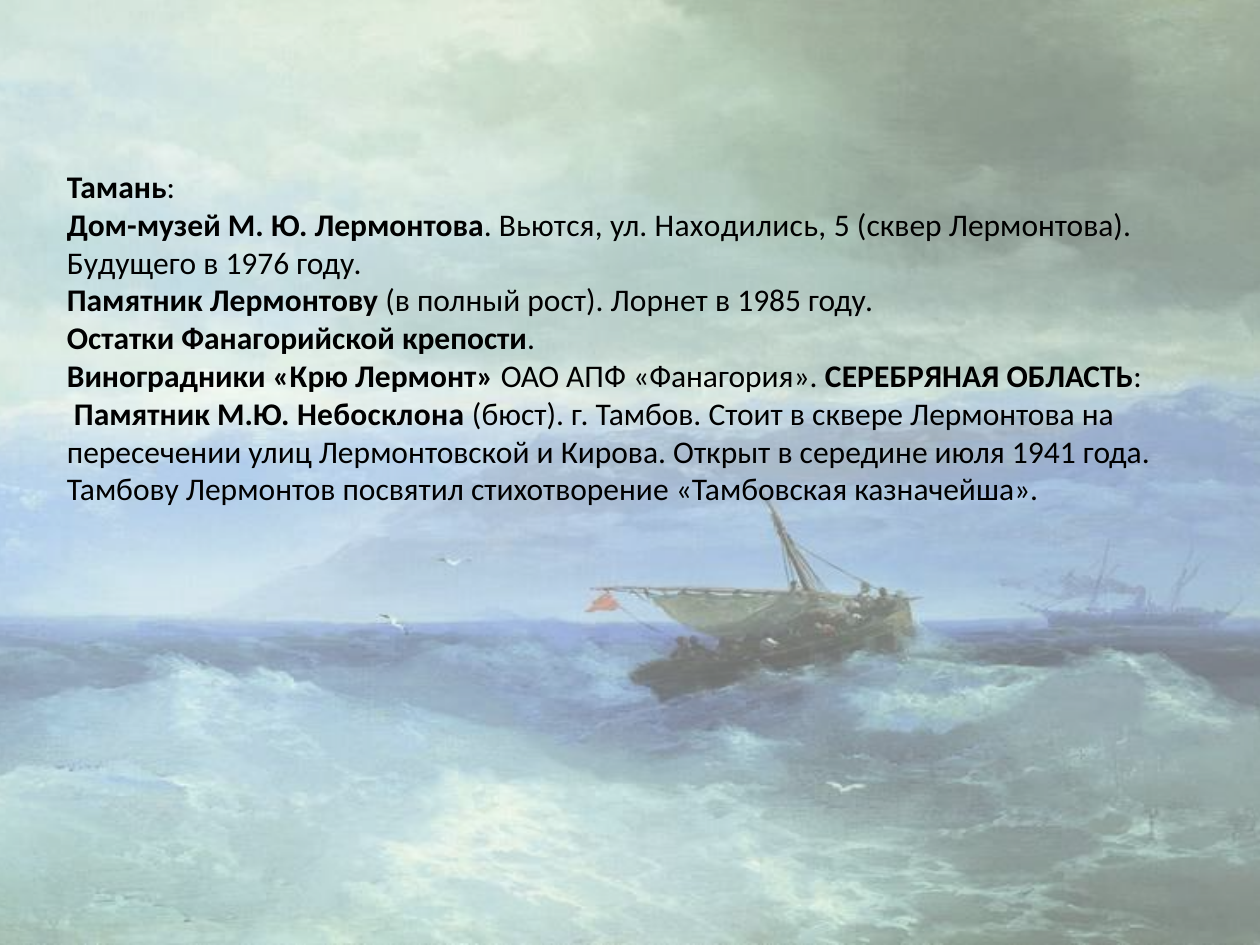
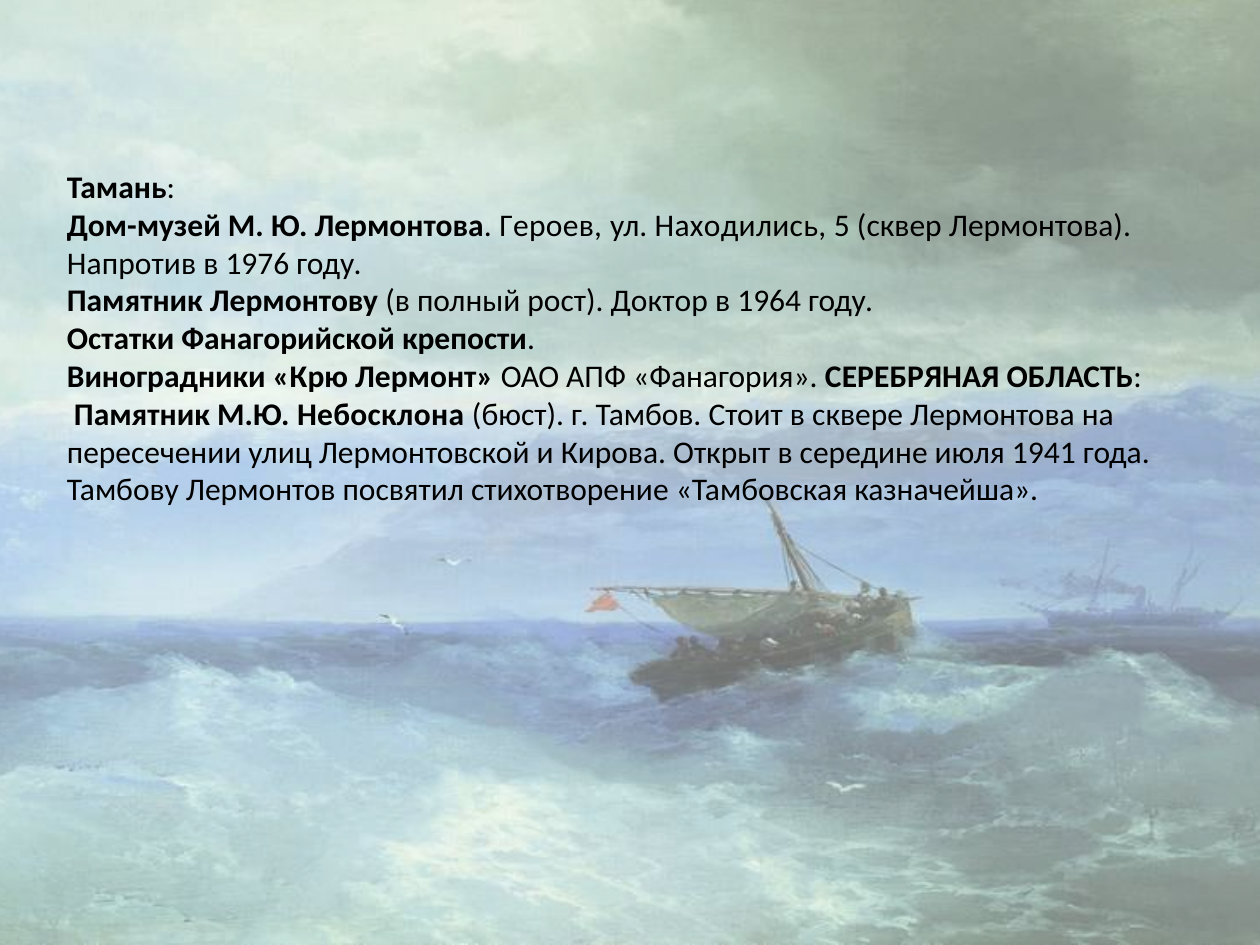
Вьются: Вьются -> Героев
Будущего: Будущего -> Напротив
Лорнет: Лорнет -> Доктор
1985: 1985 -> 1964
